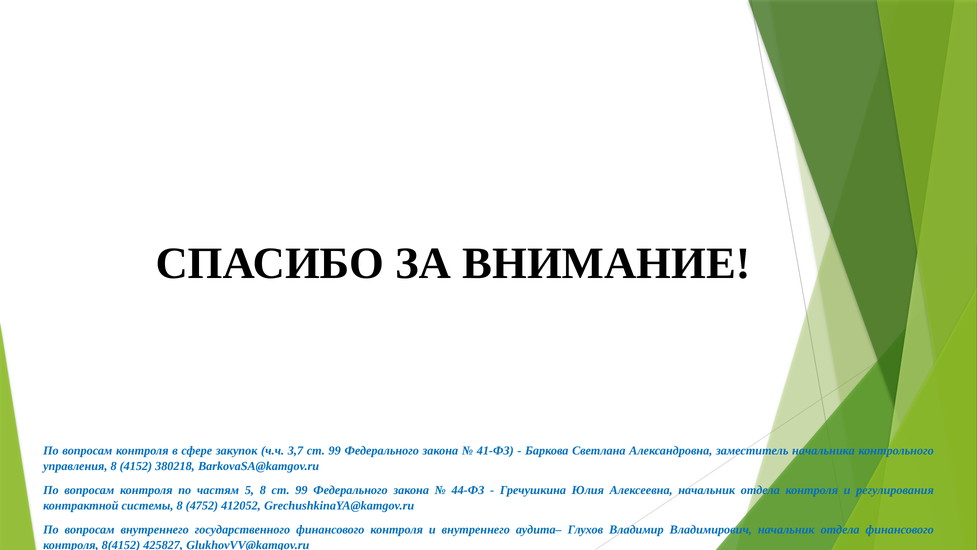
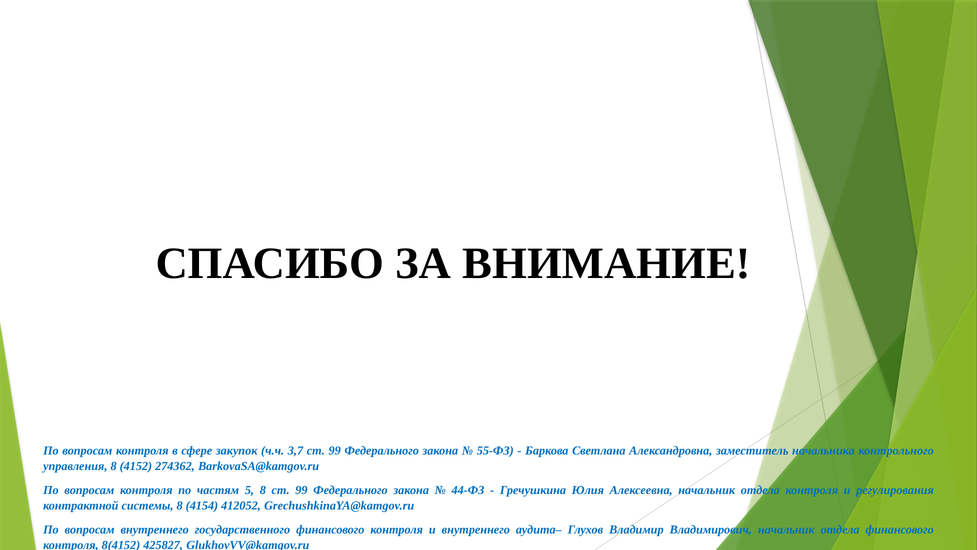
41-ФЗ: 41-ФЗ -> 55-ФЗ
380218: 380218 -> 274362
4752: 4752 -> 4154
